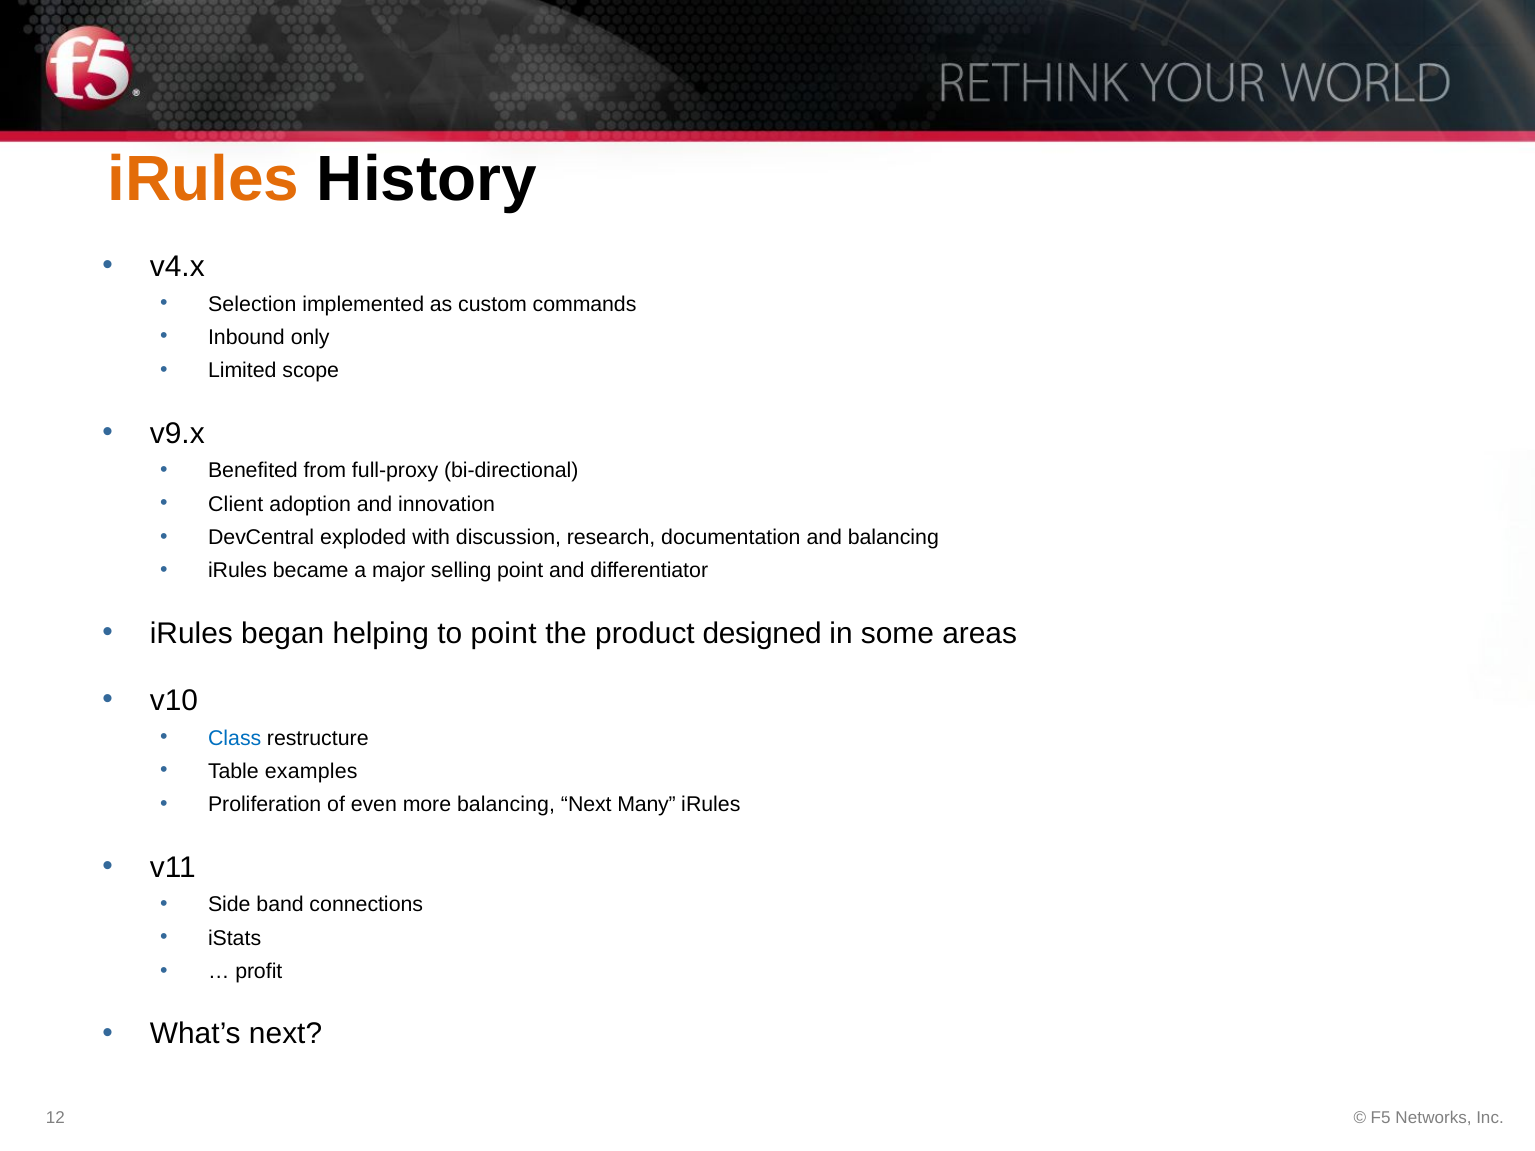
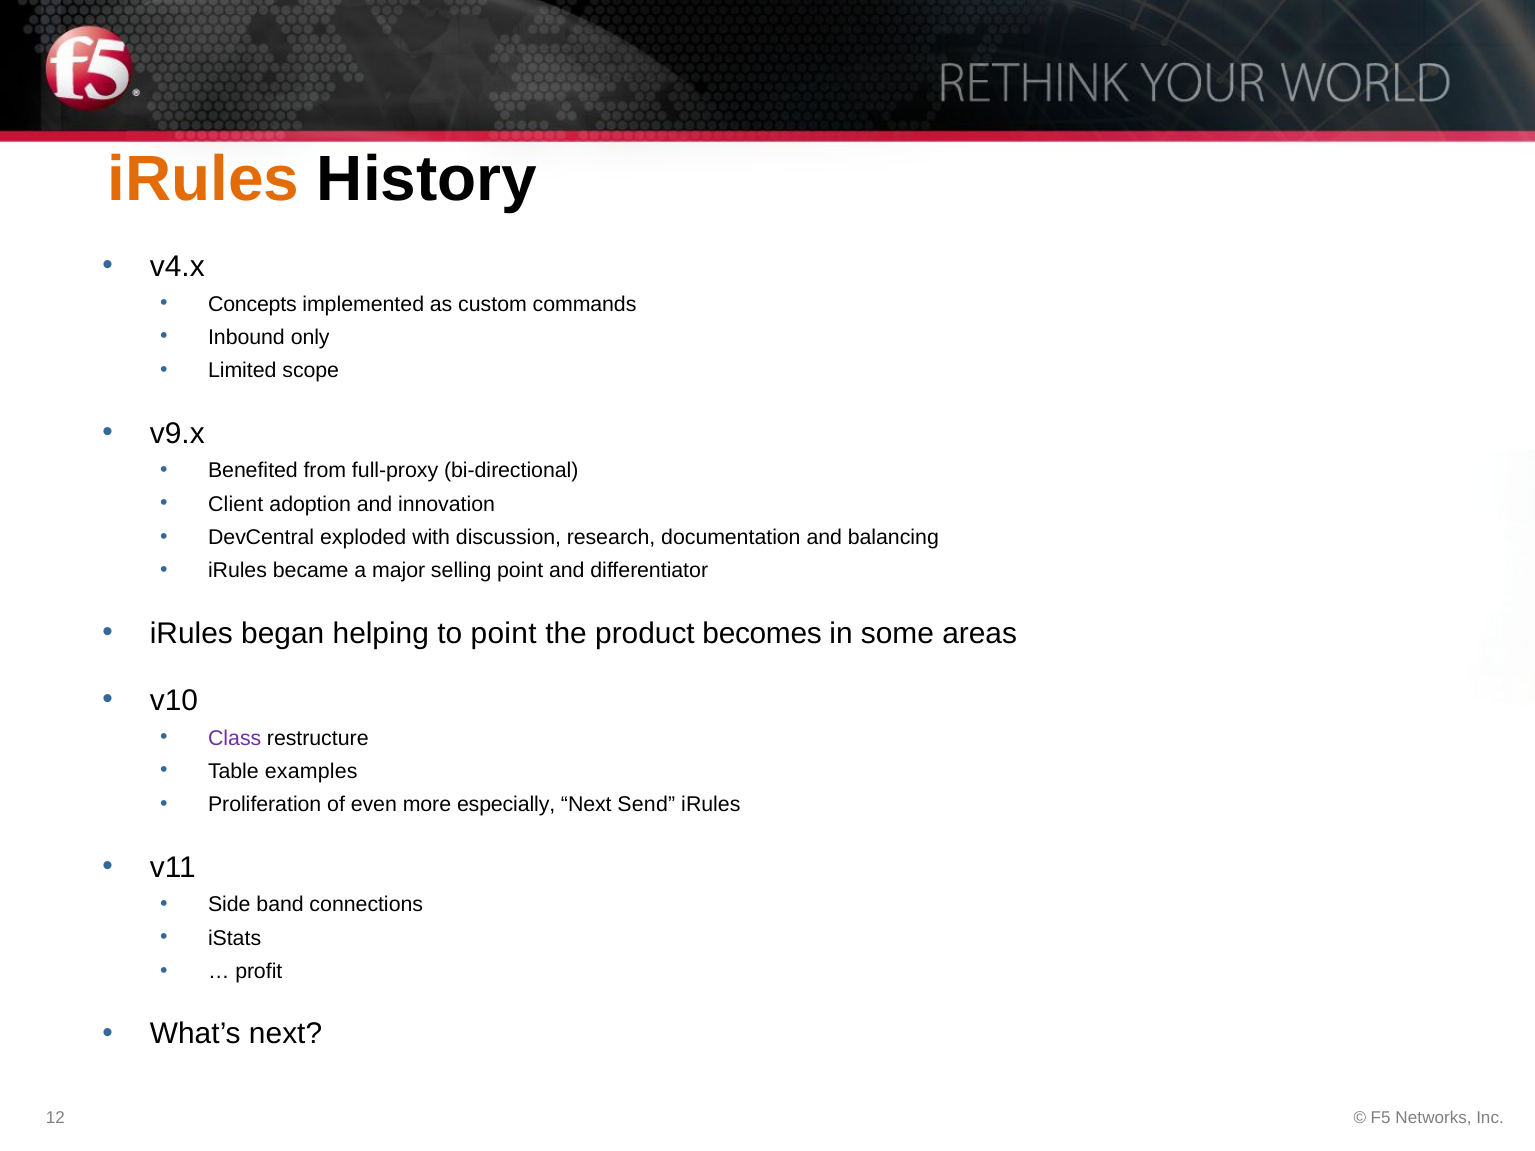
Selection: Selection -> Concepts
designed: designed -> becomes
Class colour: blue -> purple
more balancing: balancing -> especially
Many: Many -> Send
